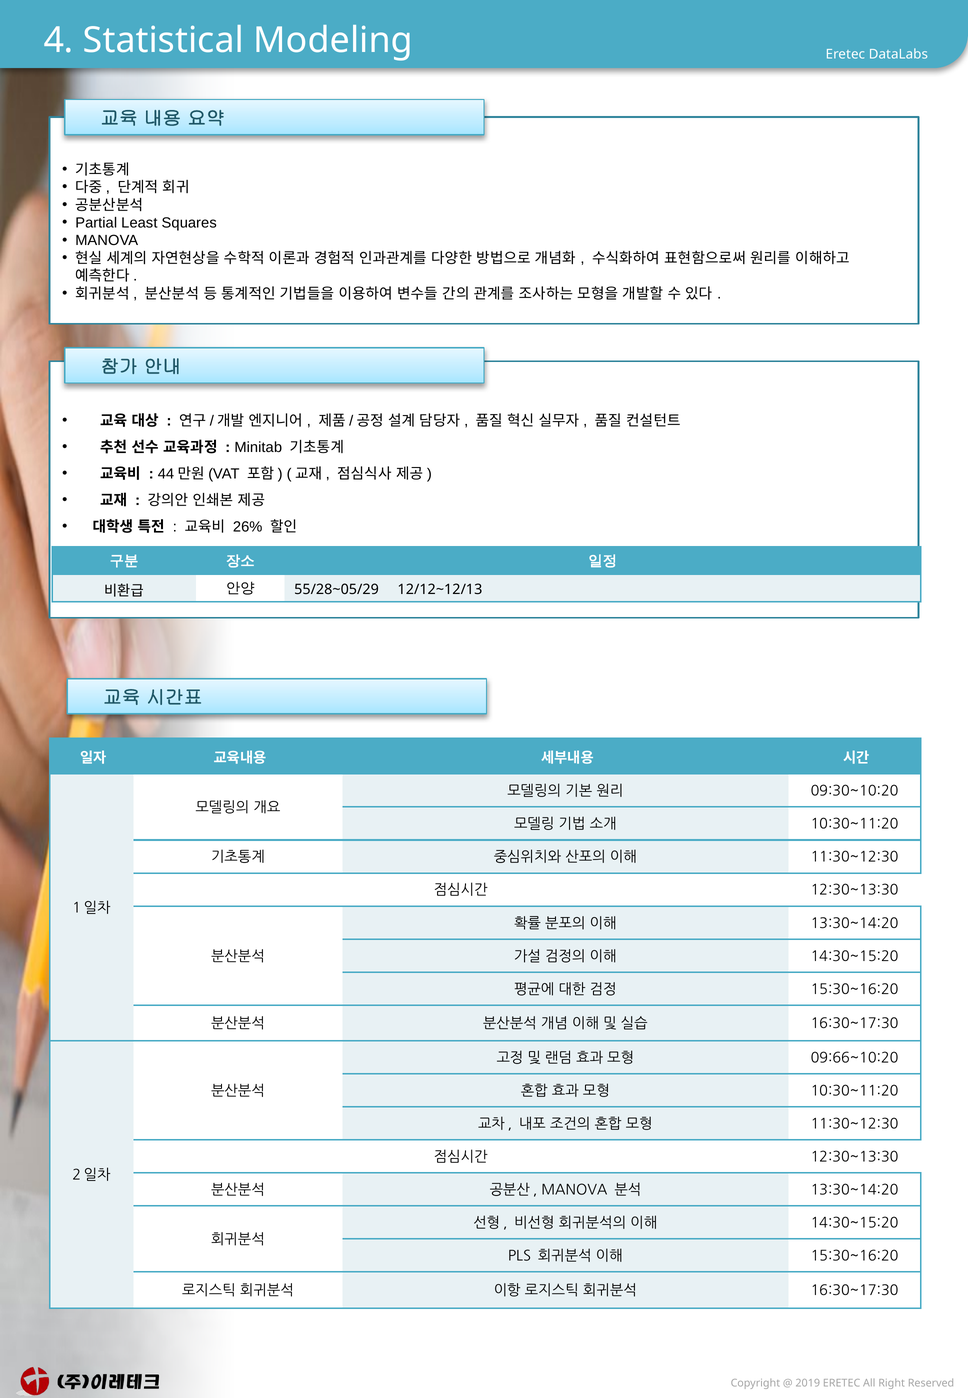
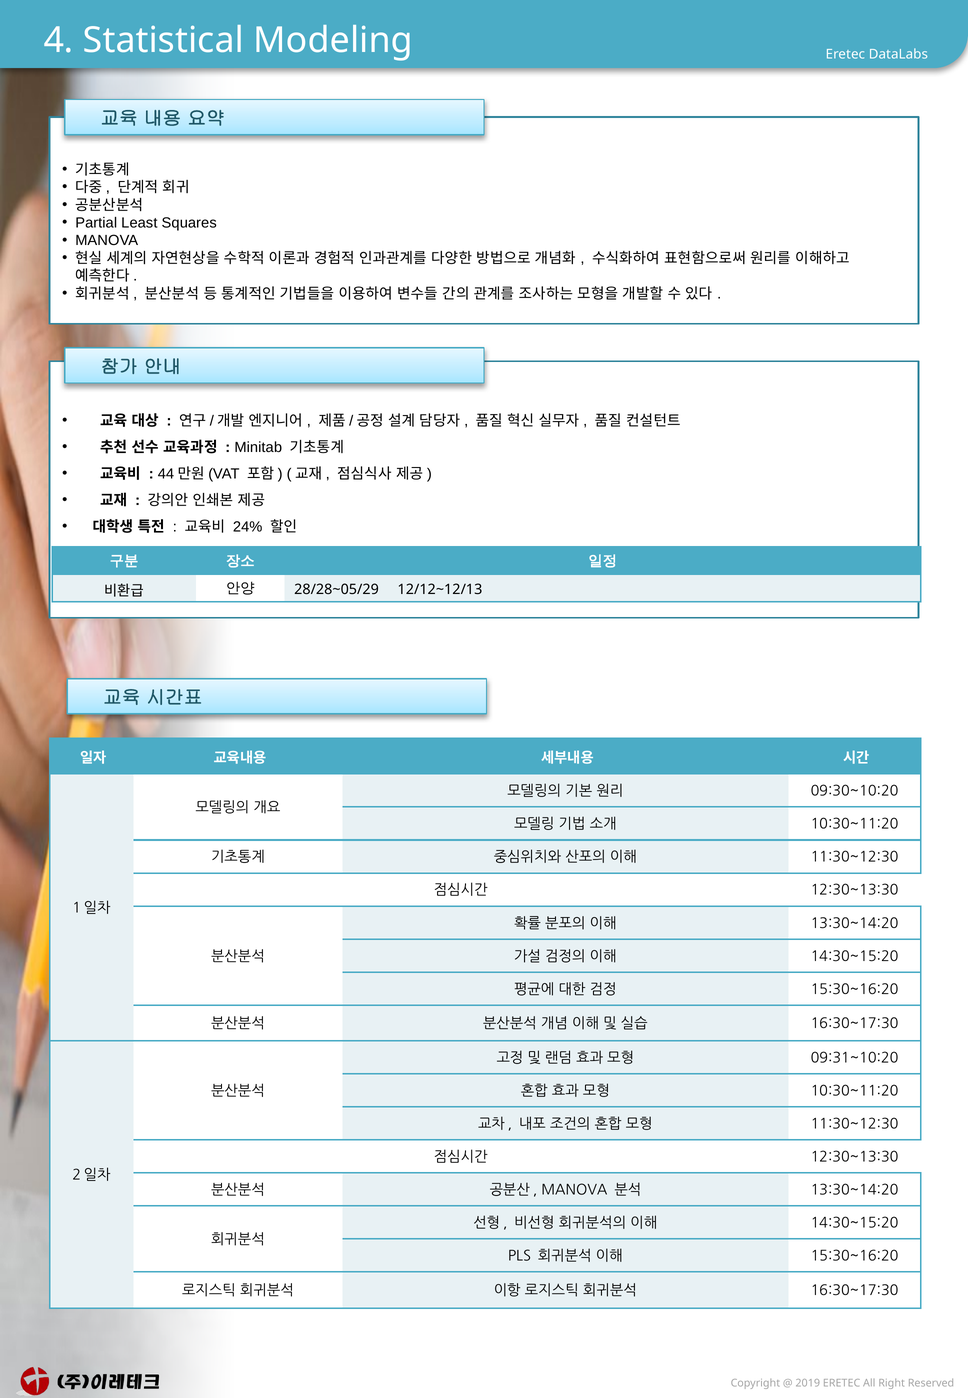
26%: 26% -> 24%
55/28~05/29: 55/28~05/29 -> 28/28~05/29
09:66~10:20: 09:66~10:20 -> 09:31~10:20
